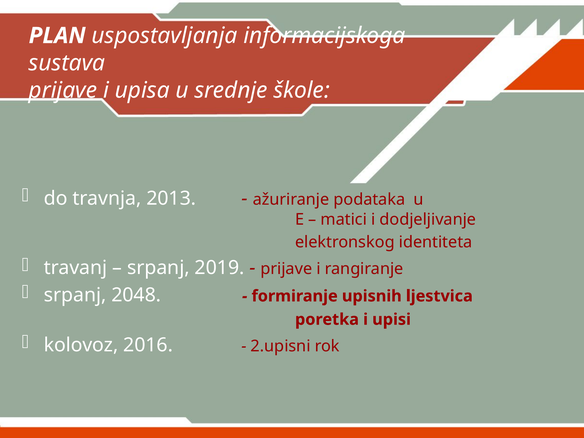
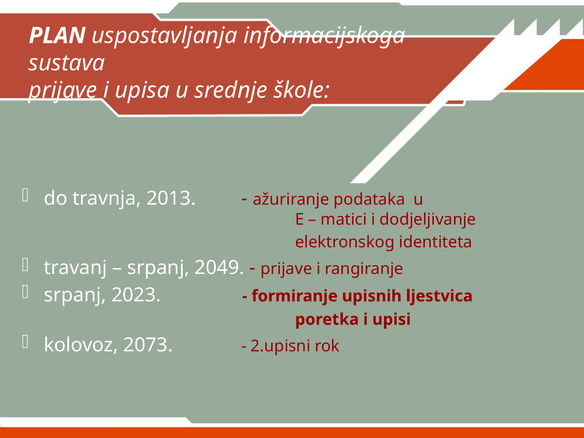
2019: 2019 -> 2049
2048: 2048 -> 2023
2016: 2016 -> 2073
